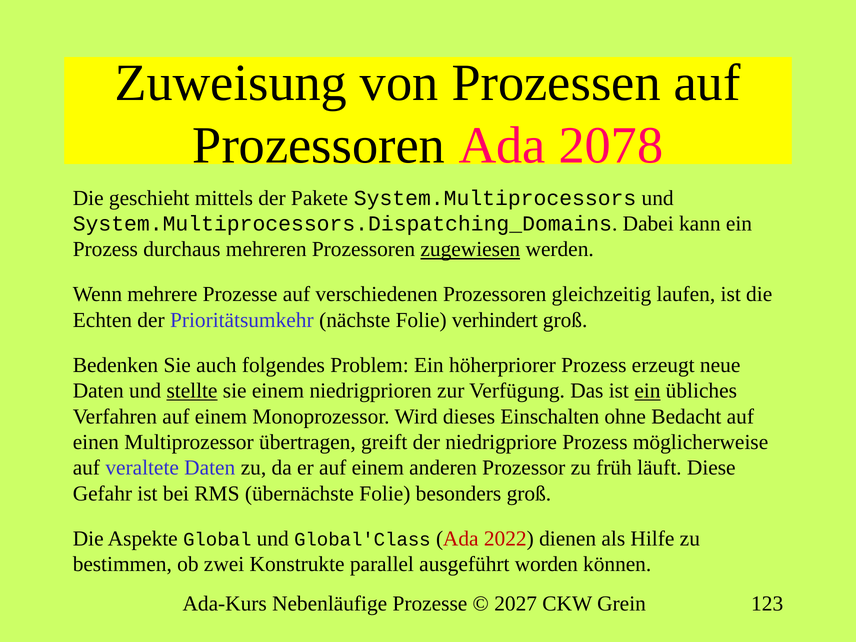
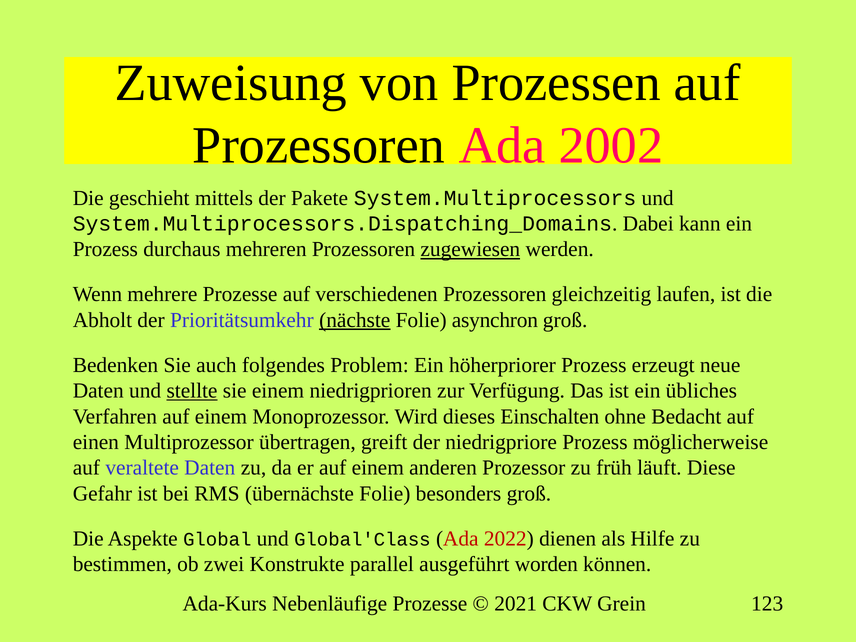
2078: 2078 -> 2002
Echten: Echten -> Abholt
nächste underline: none -> present
verhindert: verhindert -> asynchron
ein at (647, 391) underline: present -> none
2027: 2027 -> 2021
